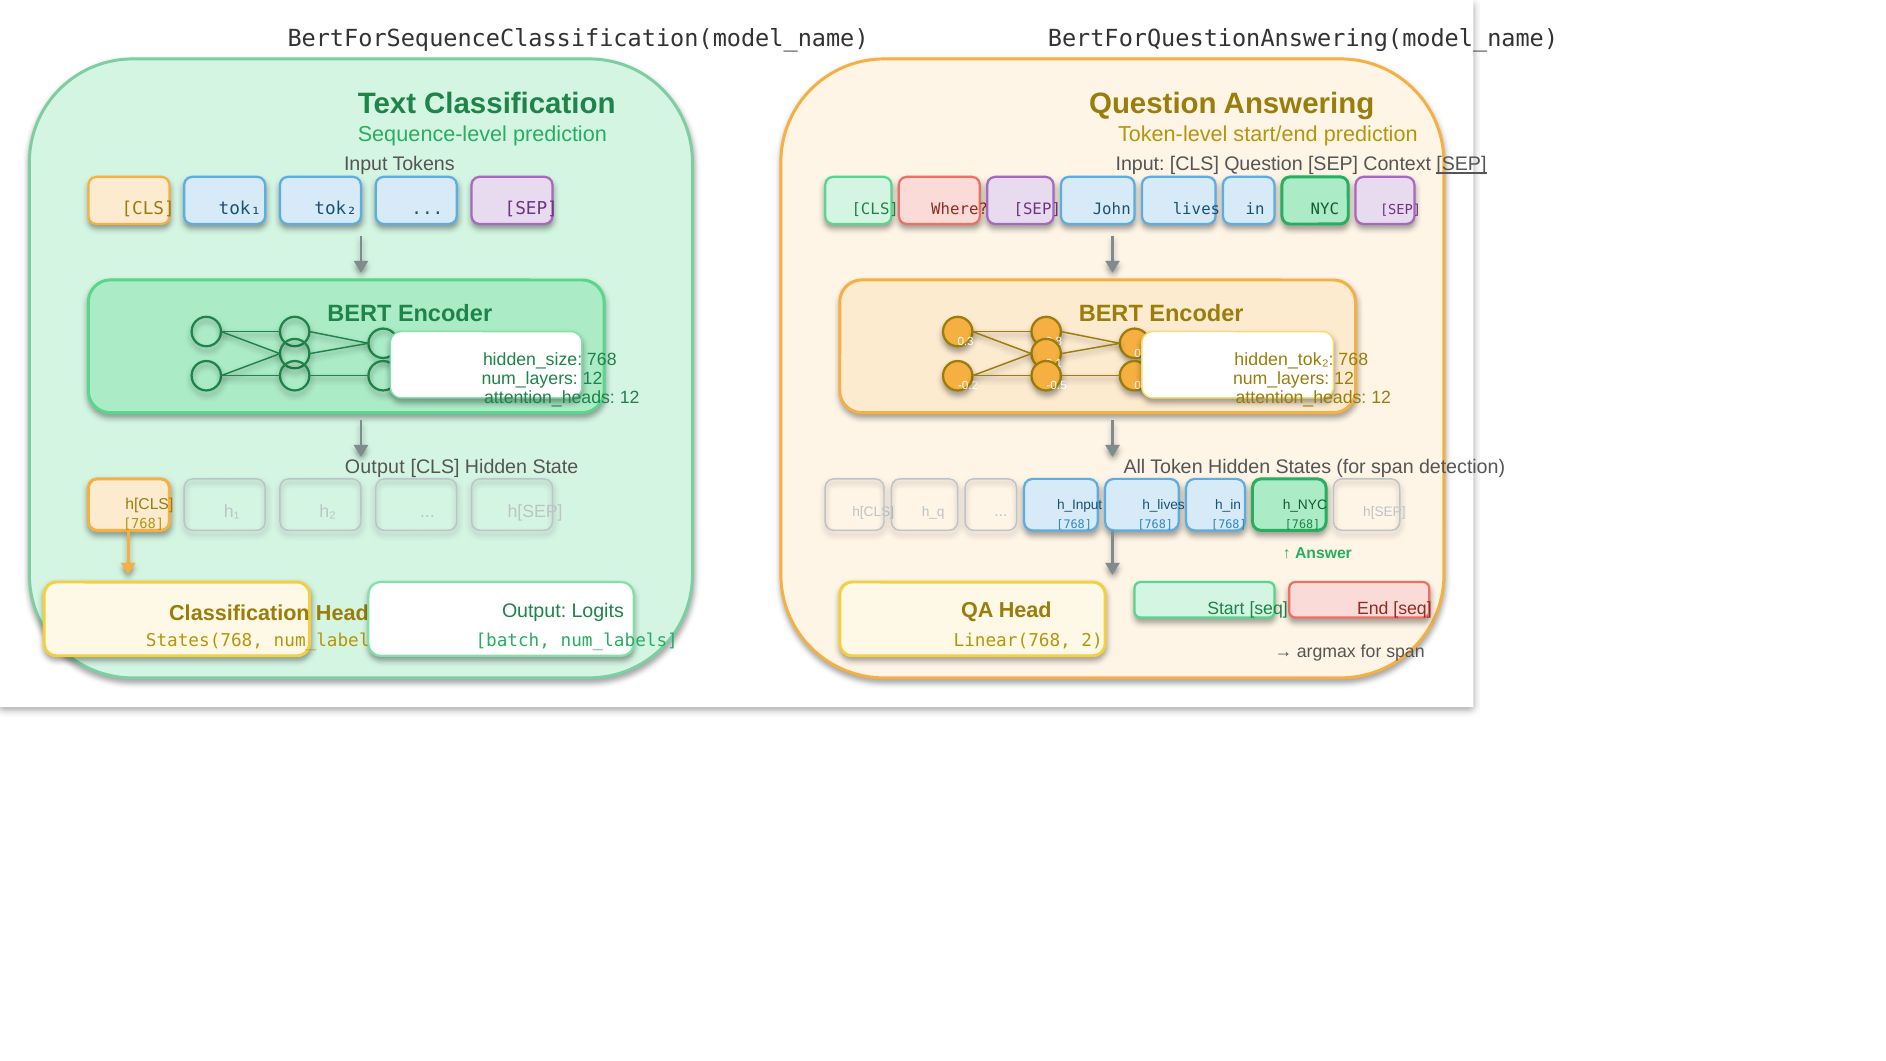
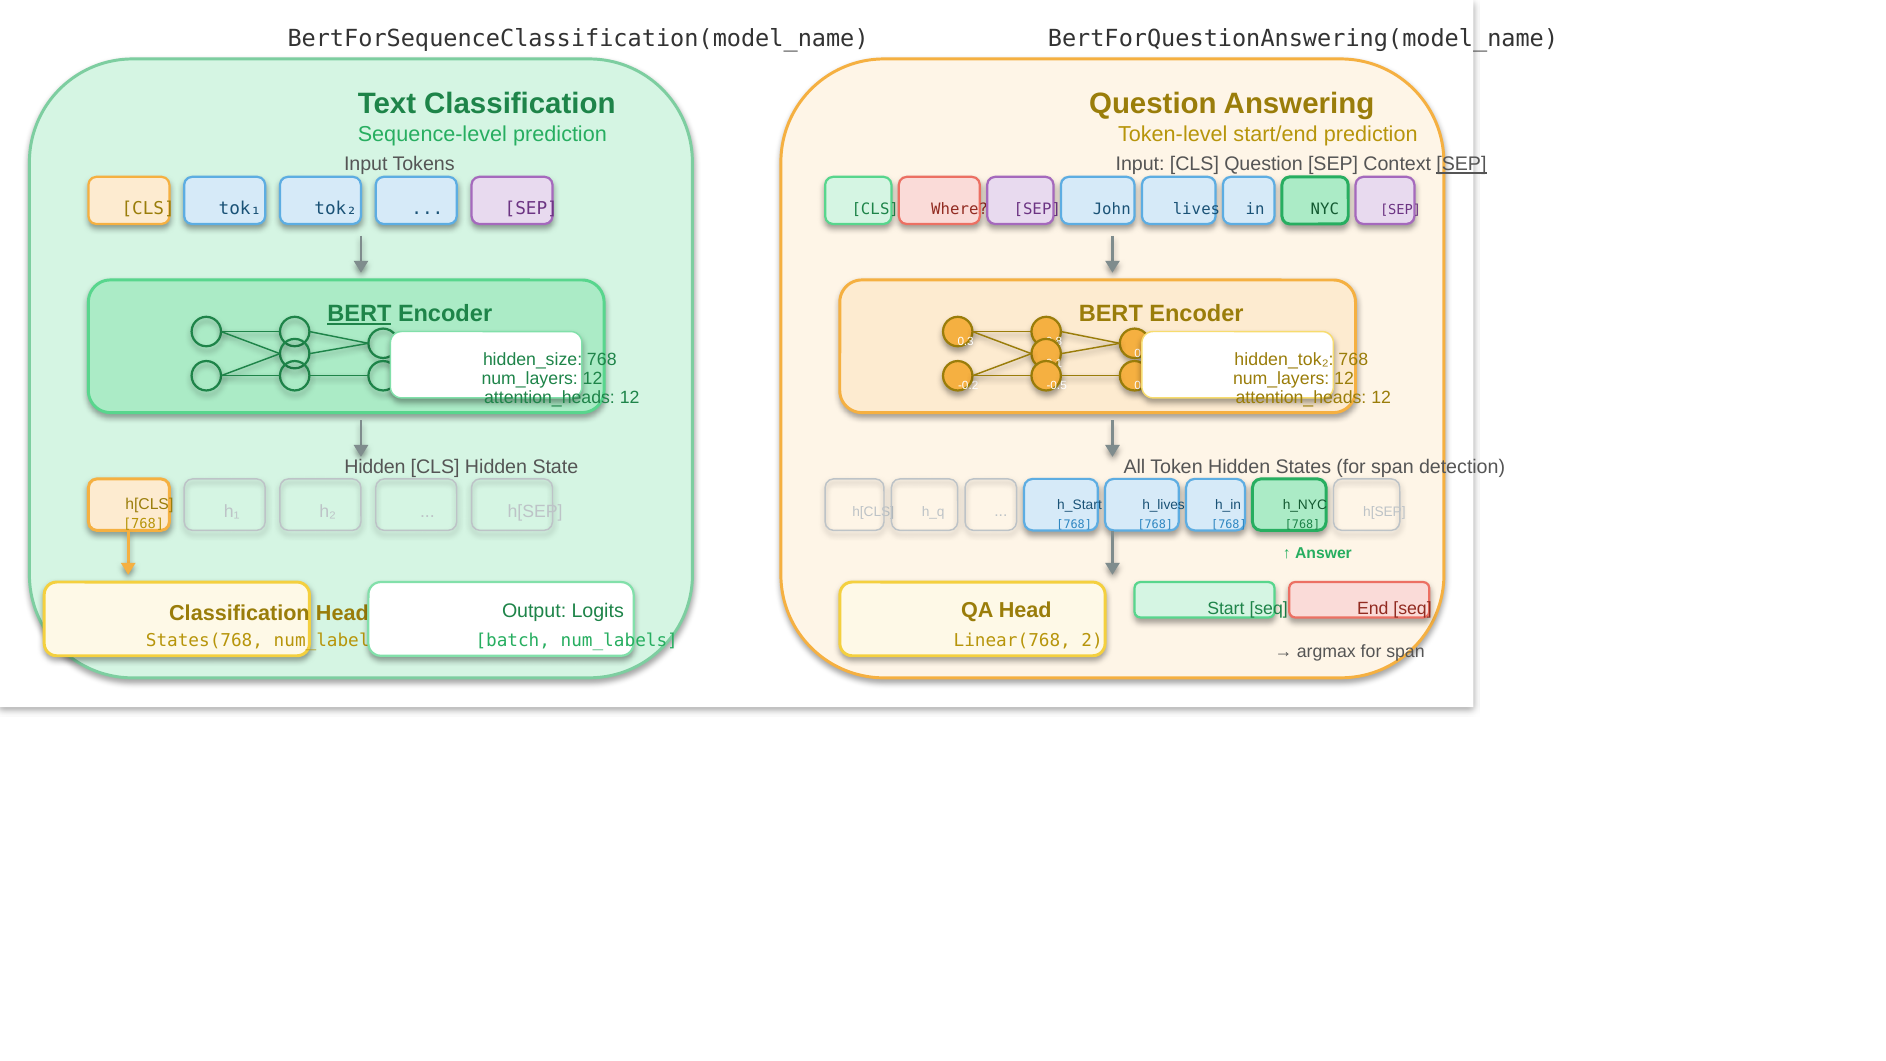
BERT at (359, 314) underline: none -> present
Output at (375, 467): Output -> Hidden
h_Input: h_Input -> h_Start
